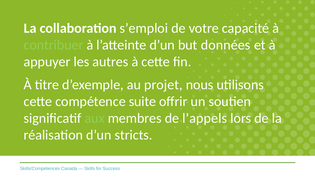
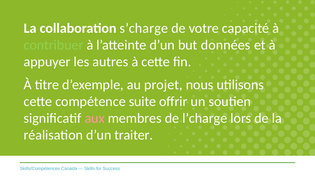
s’emploi: s’emploi -> s’charge
aux colour: light green -> pink
l’appels: l’appels -> l’charge
stricts: stricts -> traiter
